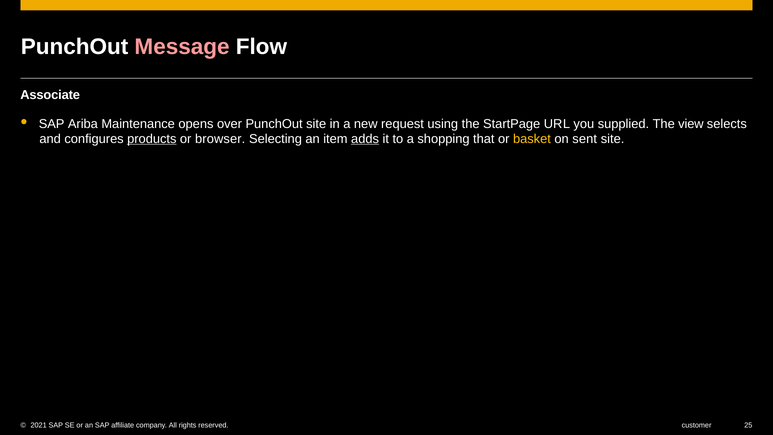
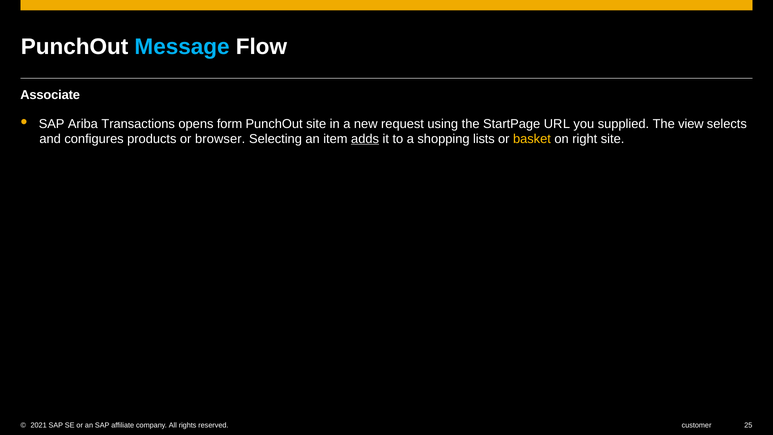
Message colour: pink -> light blue
Maintenance: Maintenance -> Transactions
over: over -> form
products underline: present -> none
that: that -> lists
sent: sent -> right
